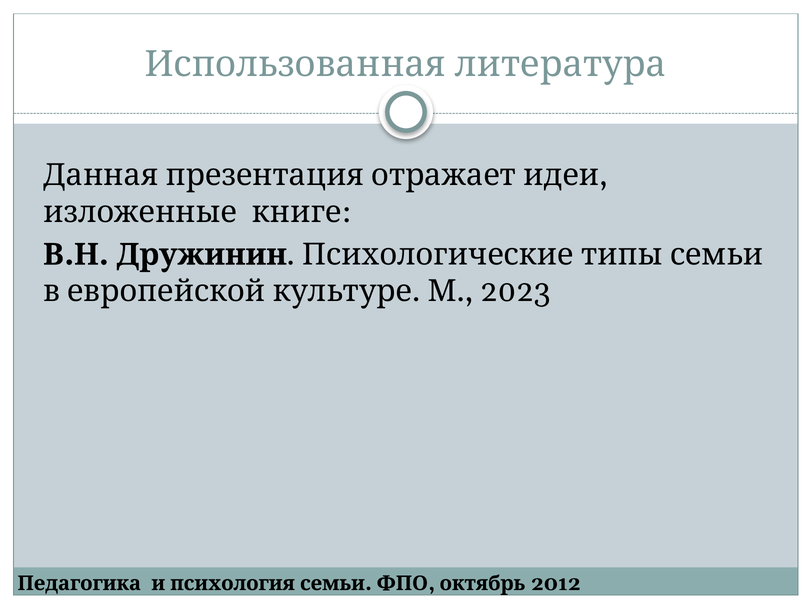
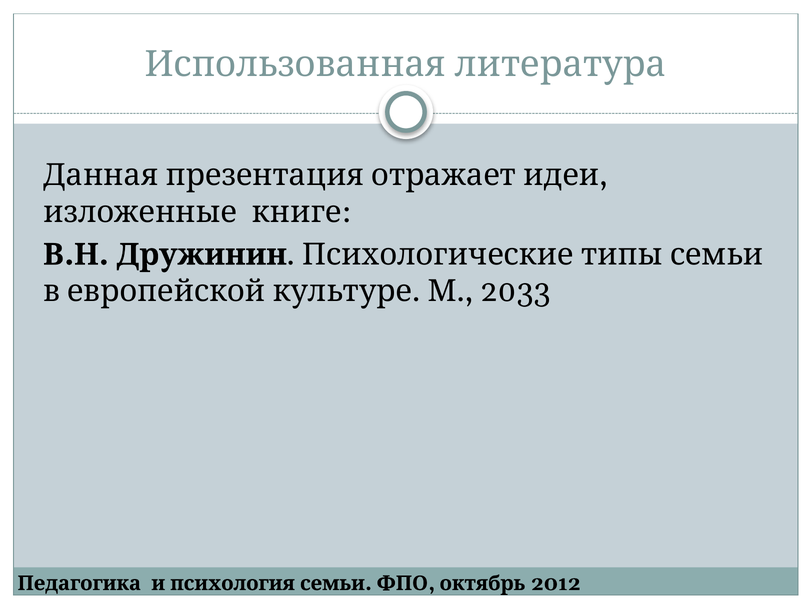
2023: 2023 -> 2033
